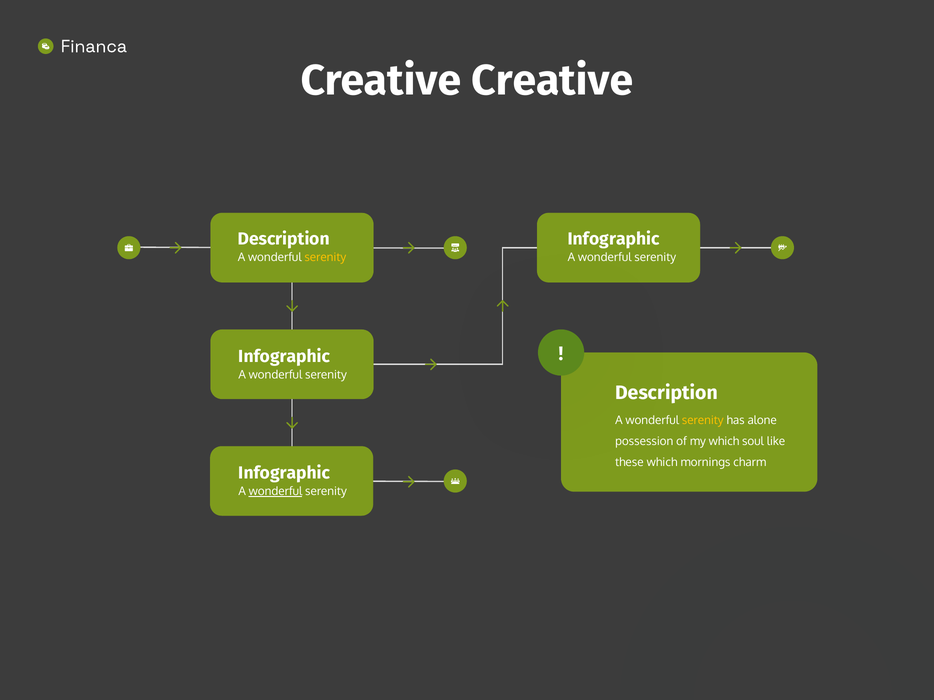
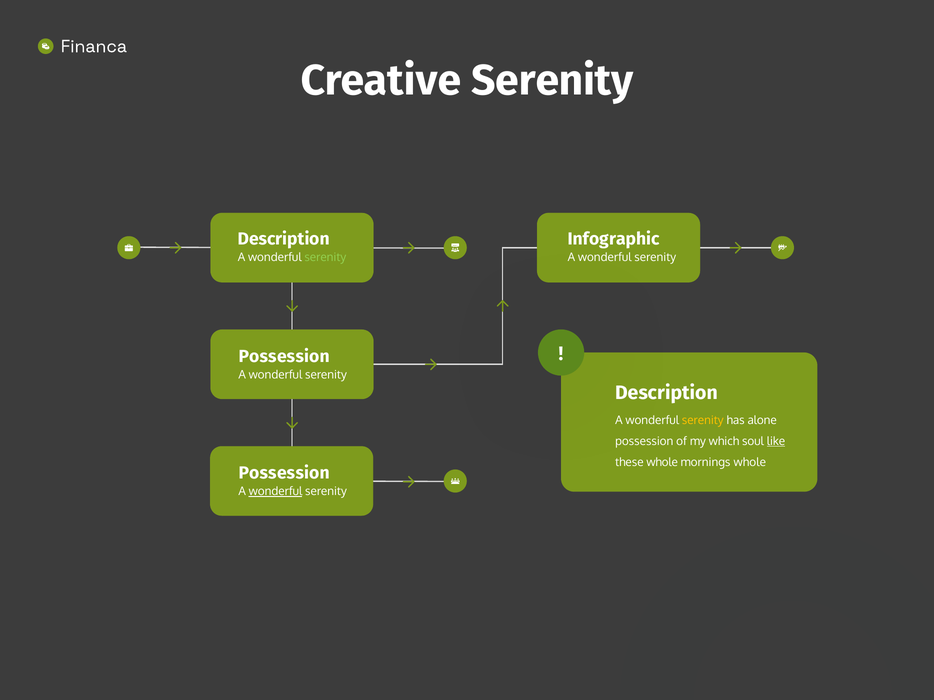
Creative Creative: Creative -> Serenity
serenity at (325, 258) colour: yellow -> light green
Infographic at (284, 356): Infographic -> Possession
like underline: none -> present
these which: which -> whole
mornings charm: charm -> whole
Infographic at (284, 473): Infographic -> Possession
